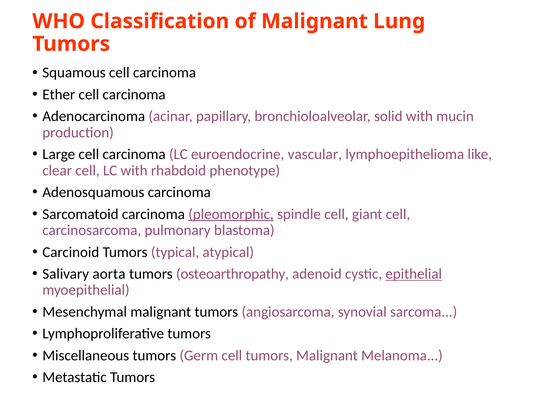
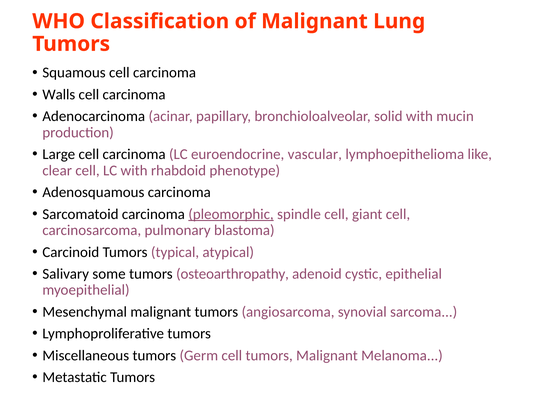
Ether: Ether -> Walls
aorta: aorta -> some
epithelial underline: present -> none
